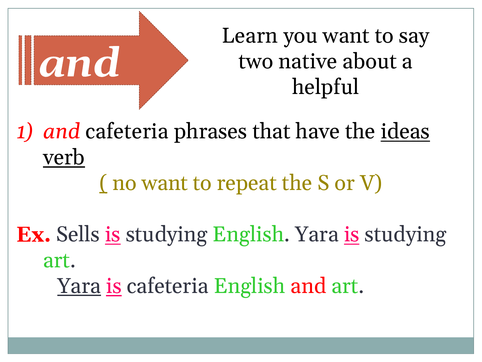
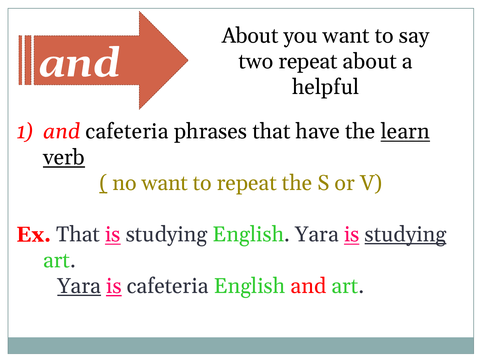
Learn at (250, 36): Learn -> About
two native: native -> repeat
ideas: ideas -> learn
Ex Sells: Sells -> That
studying at (405, 234) underline: none -> present
